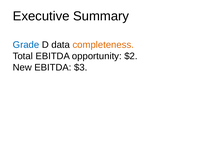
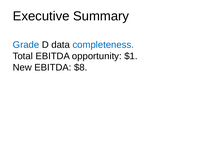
completeness colour: orange -> blue
$2: $2 -> $1
$3: $3 -> $8
